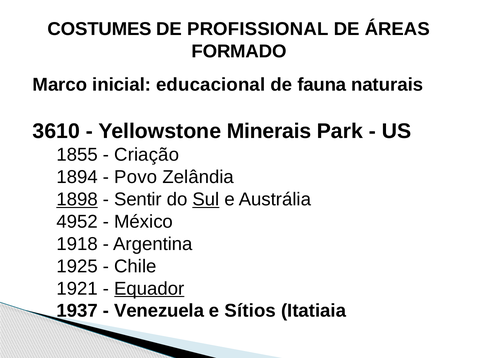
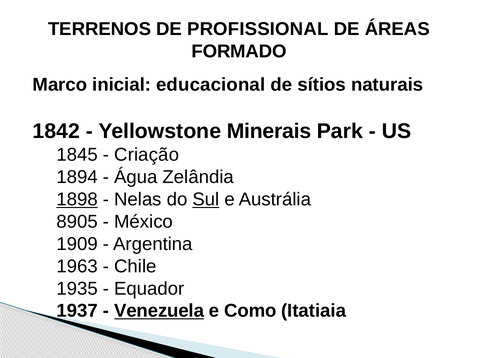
COSTUMES: COSTUMES -> TERRENOS
fauna: fauna -> sítios
3610: 3610 -> 1842
1855: 1855 -> 1845
Povo: Povo -> Água
Sentir: Sentir -> Nelas
4952: 4952 -> 8905
1918: 1918 -> 1909
1925: 1925 -> 1963
1921: 1921 -> 1935
Equador underline: present -> none
Venezuela underline: none -> present
Sítios: Sítios -> Como
